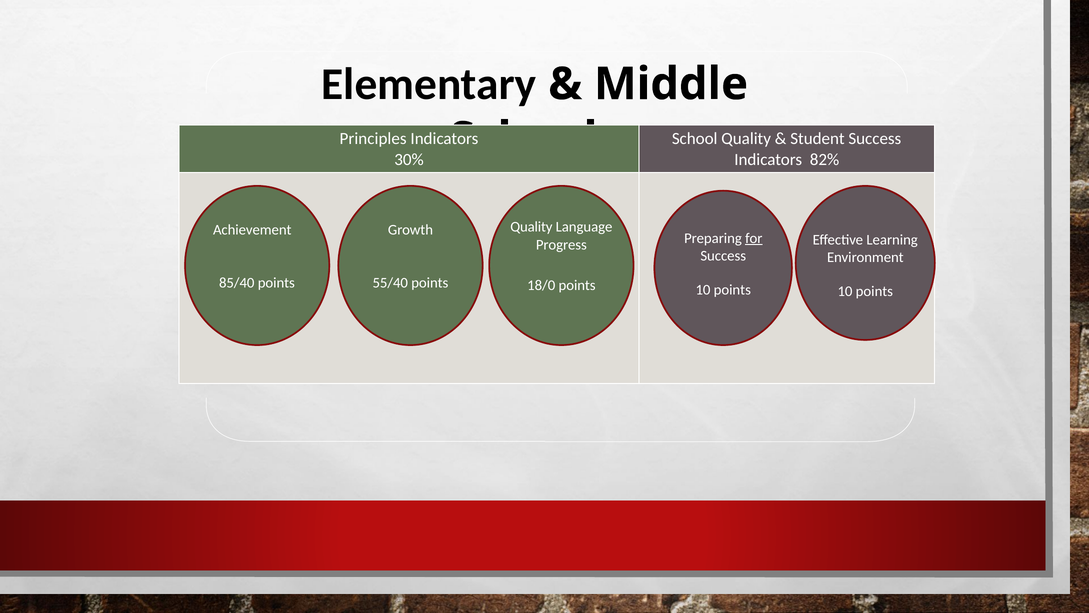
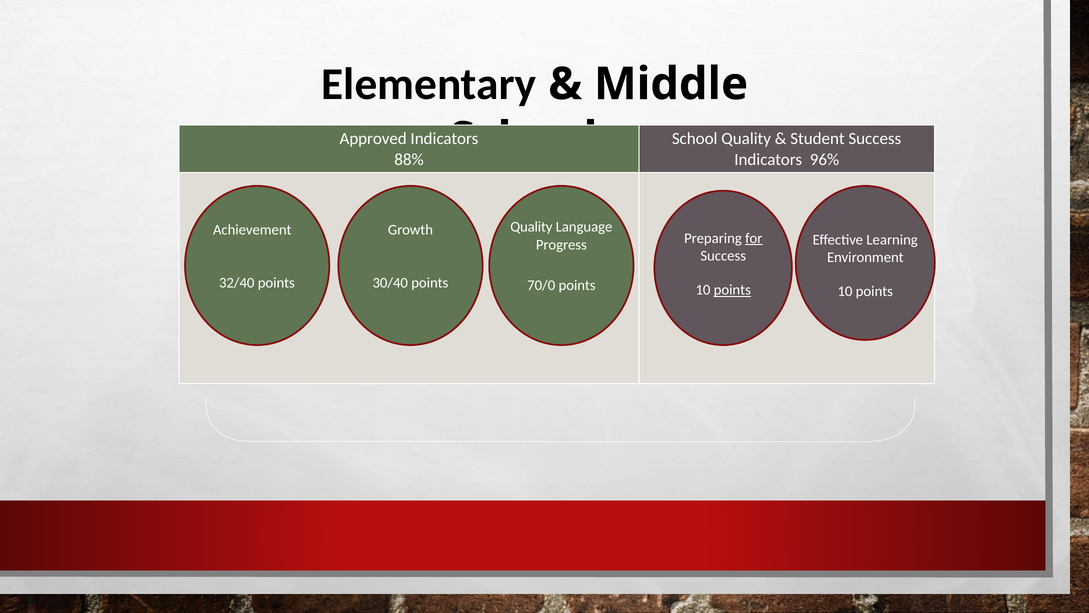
Principles: Principles -> Approved
30%: 30% -> 88%
82%: 82% -> 96%
85/40: 85/40 -> 32/40
55/40: 55/40 -> 30/40
18/0: 18/0 -> 70/0
points at (732, 290) underline: none -> present
